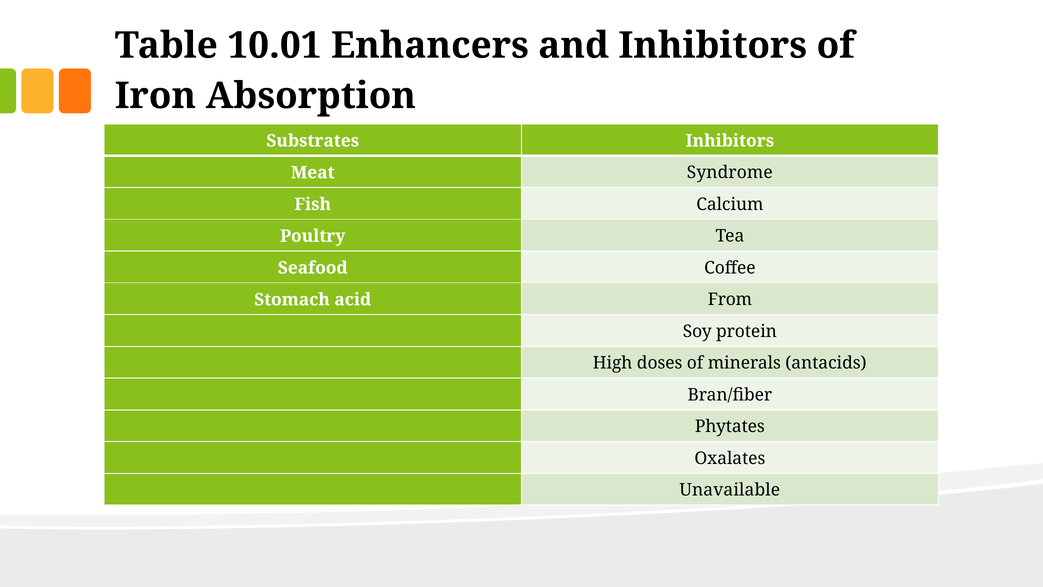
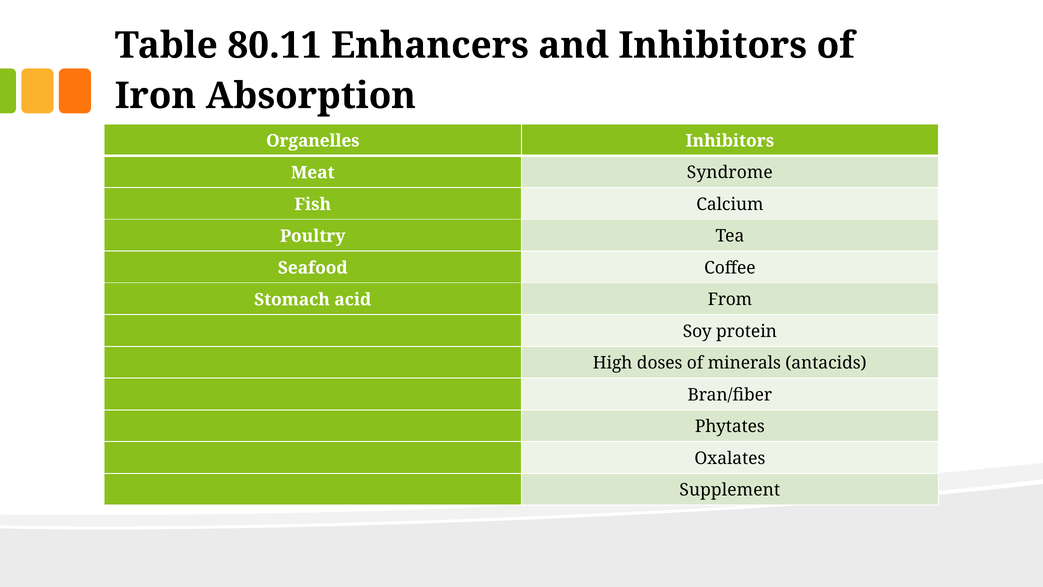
10.01: 10.01 -> 80.11
Substrates: Substrates -> Organelles
Unavailable: Unavailable -> Supplement
